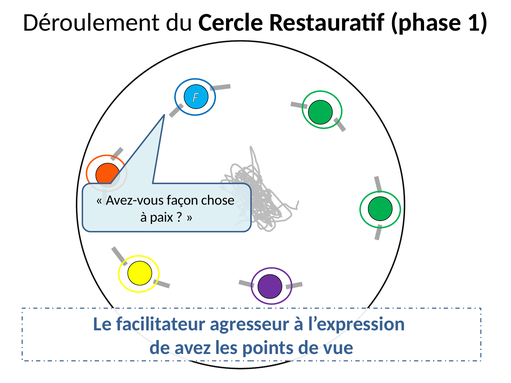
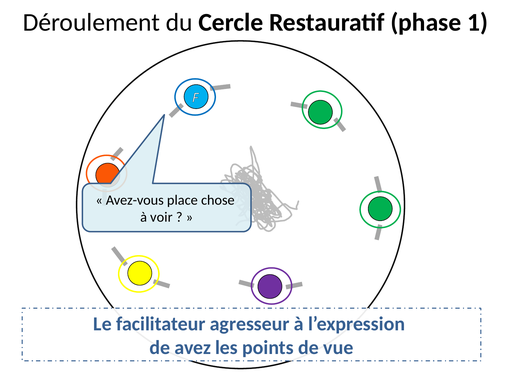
façon: façon -> place
paix: paix -> voir
